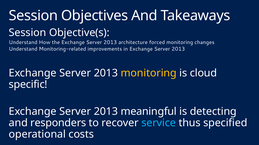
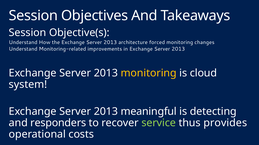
specific: specific -> system
service colour: light blue -> light green
specified: specified -> provides
